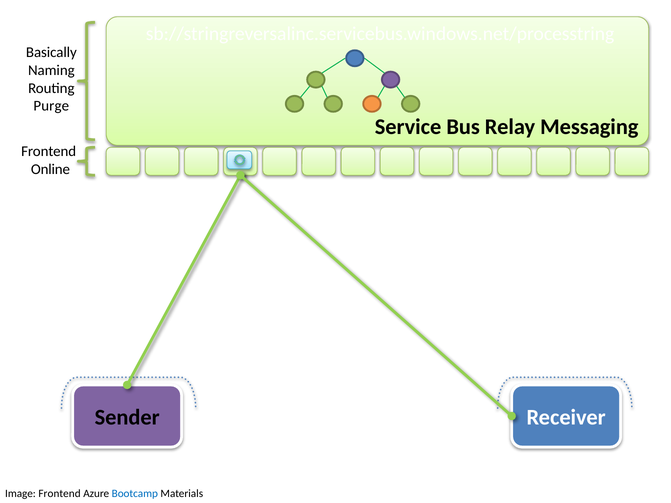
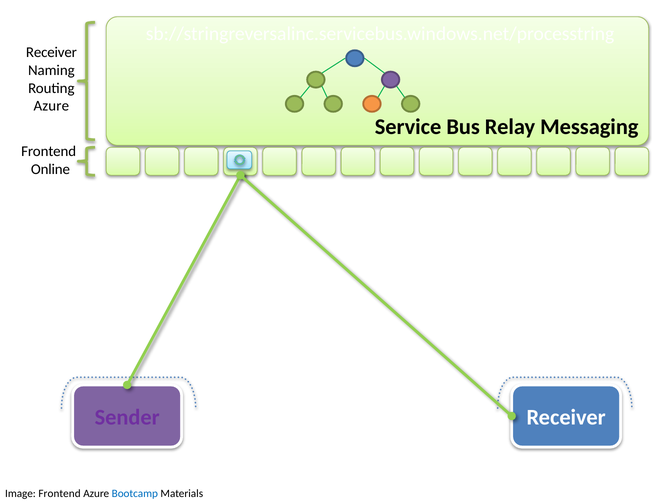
Basically at (51, 52): Basically -> Receiver
Purge at (51, 106): Purge -> Azure
Sender colour: black -> purple
